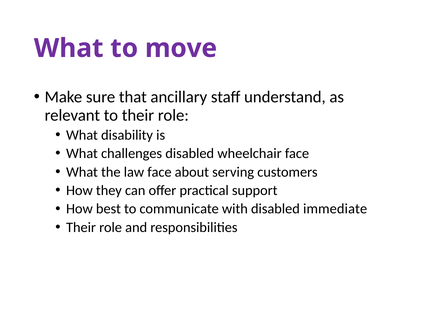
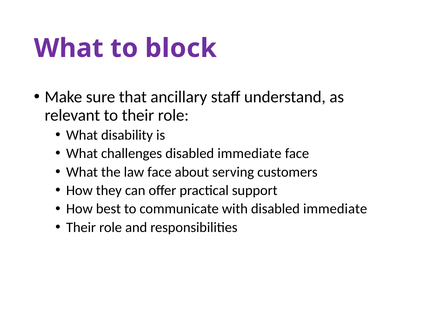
move: move -> block
challenges disabled wheelchair: wheelchair -> immediate
